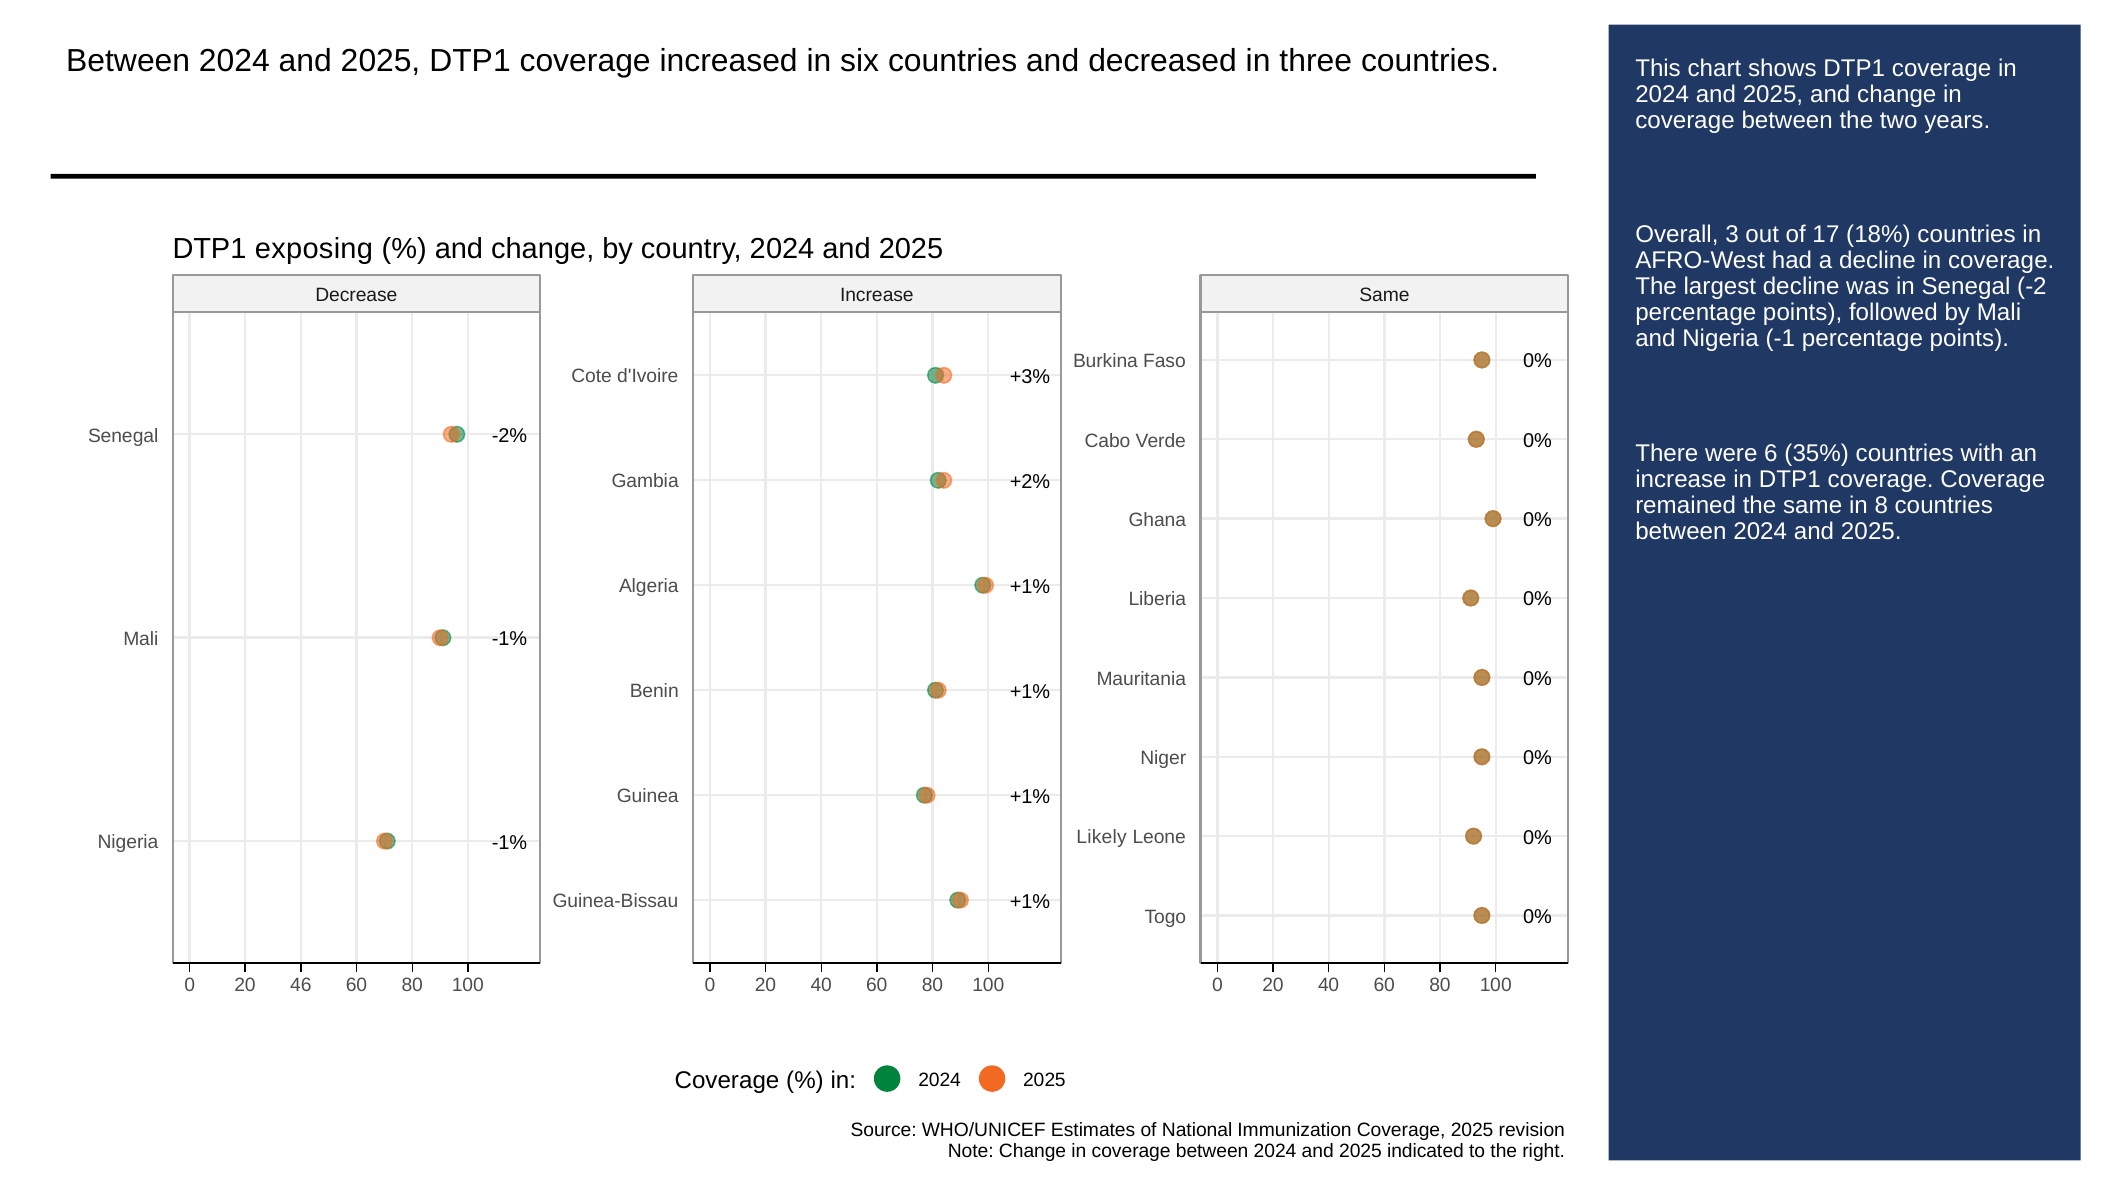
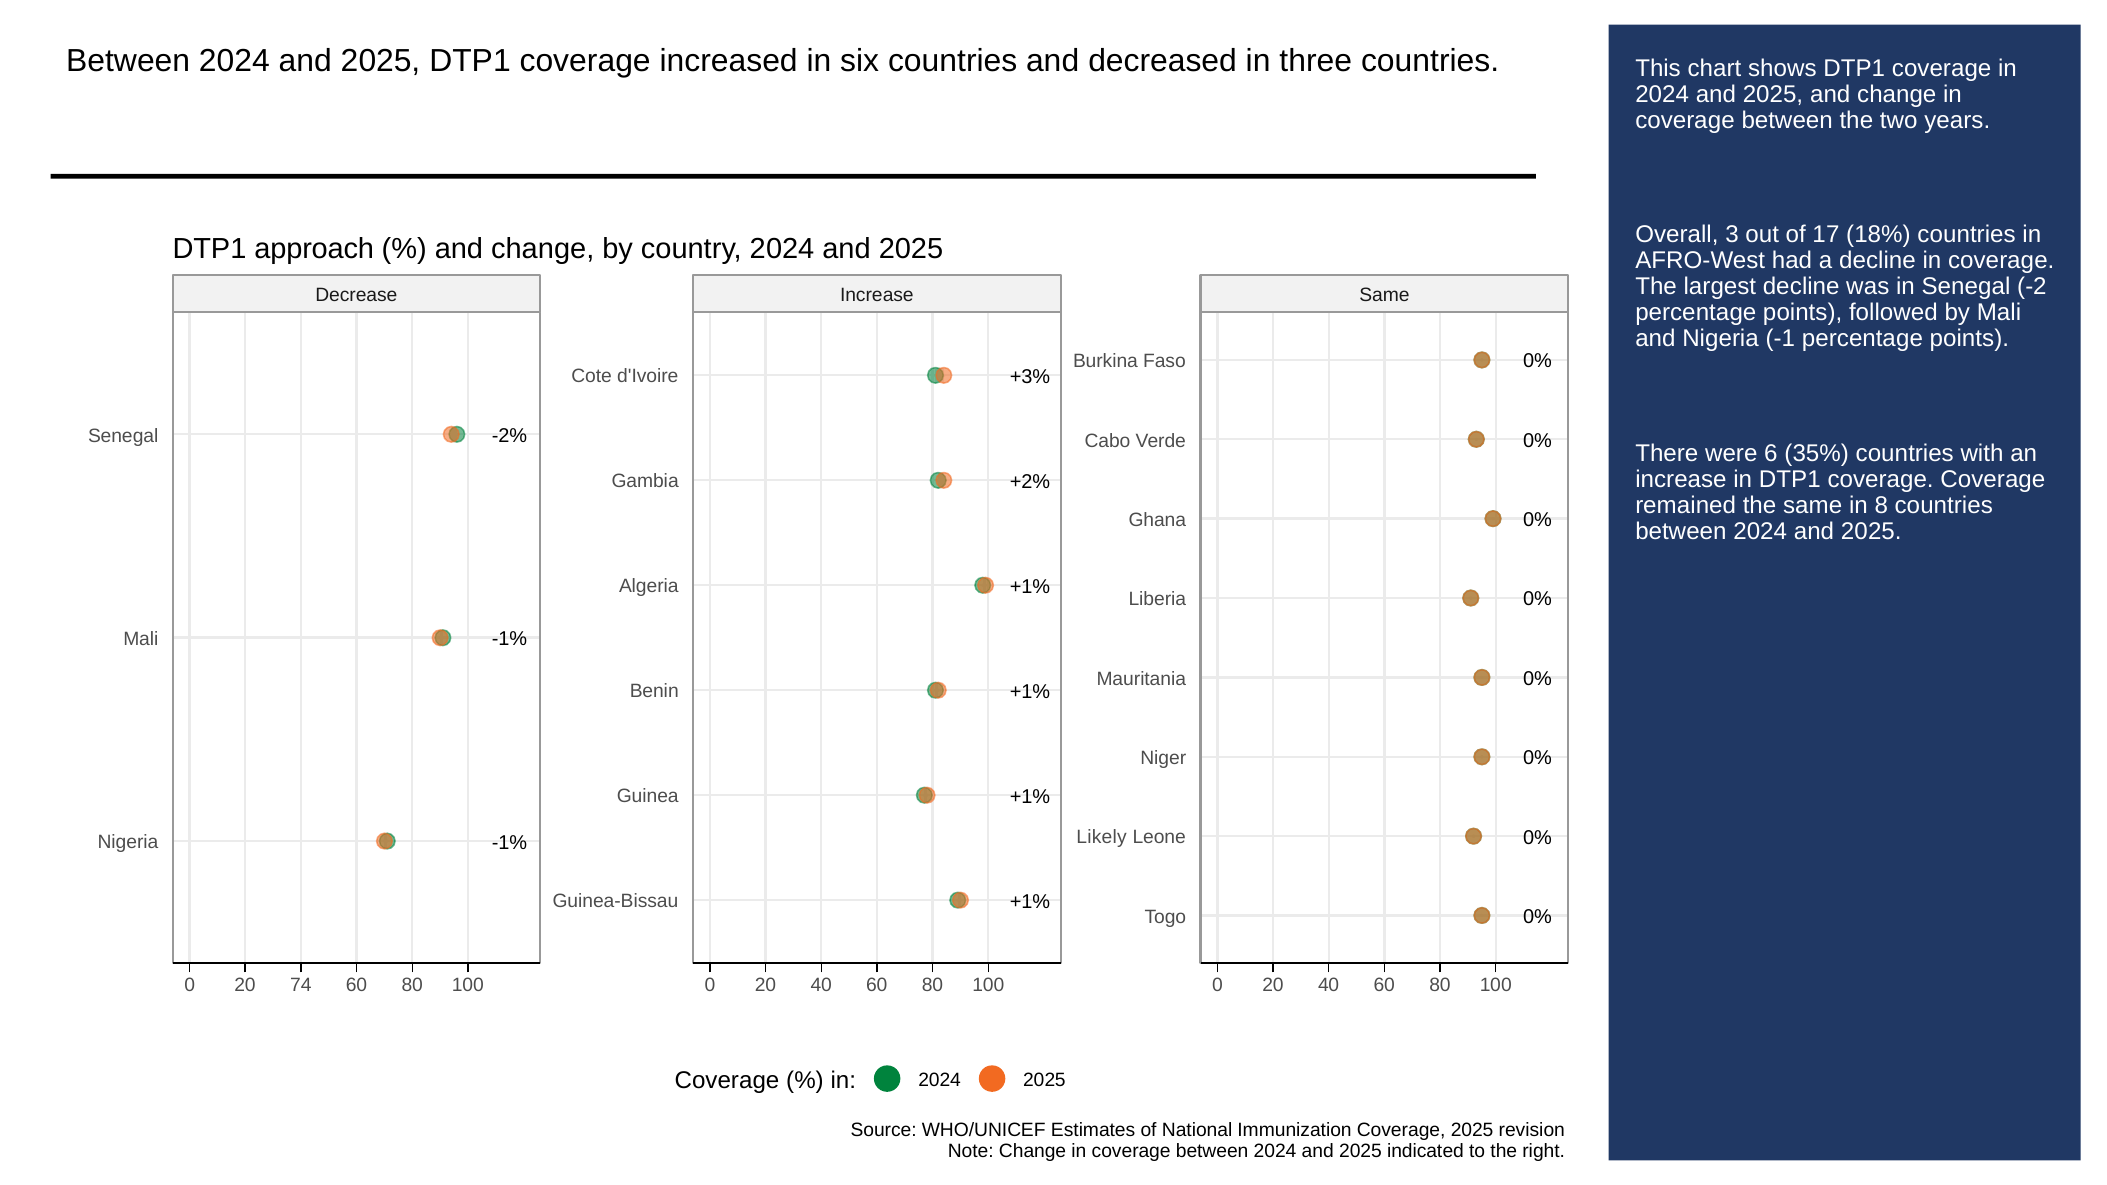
exposing: exposing -> approach
46: 46 -> 74
